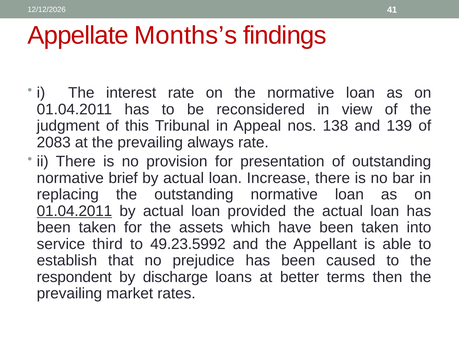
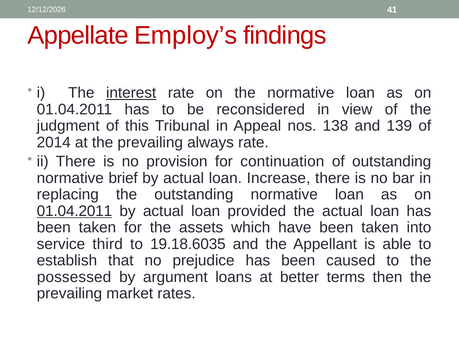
Months’s: Months’s -> Employ’s
interest underline: none -> present
2083: 2083 -> 2014
presentation: presentation -> continuation
49.23.5992: 49.23.5992 -> 19.18.6035
respondent: respondent -> possessed
discharge: discharge -> argument
